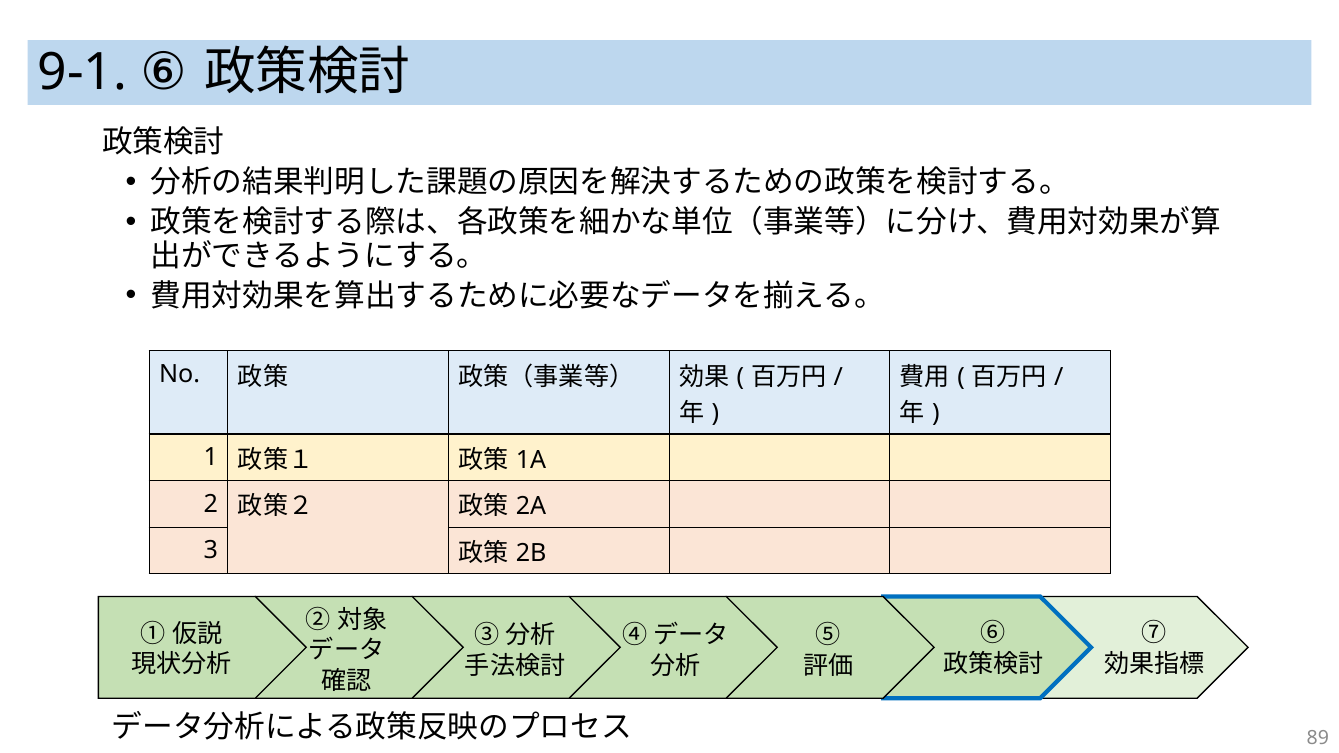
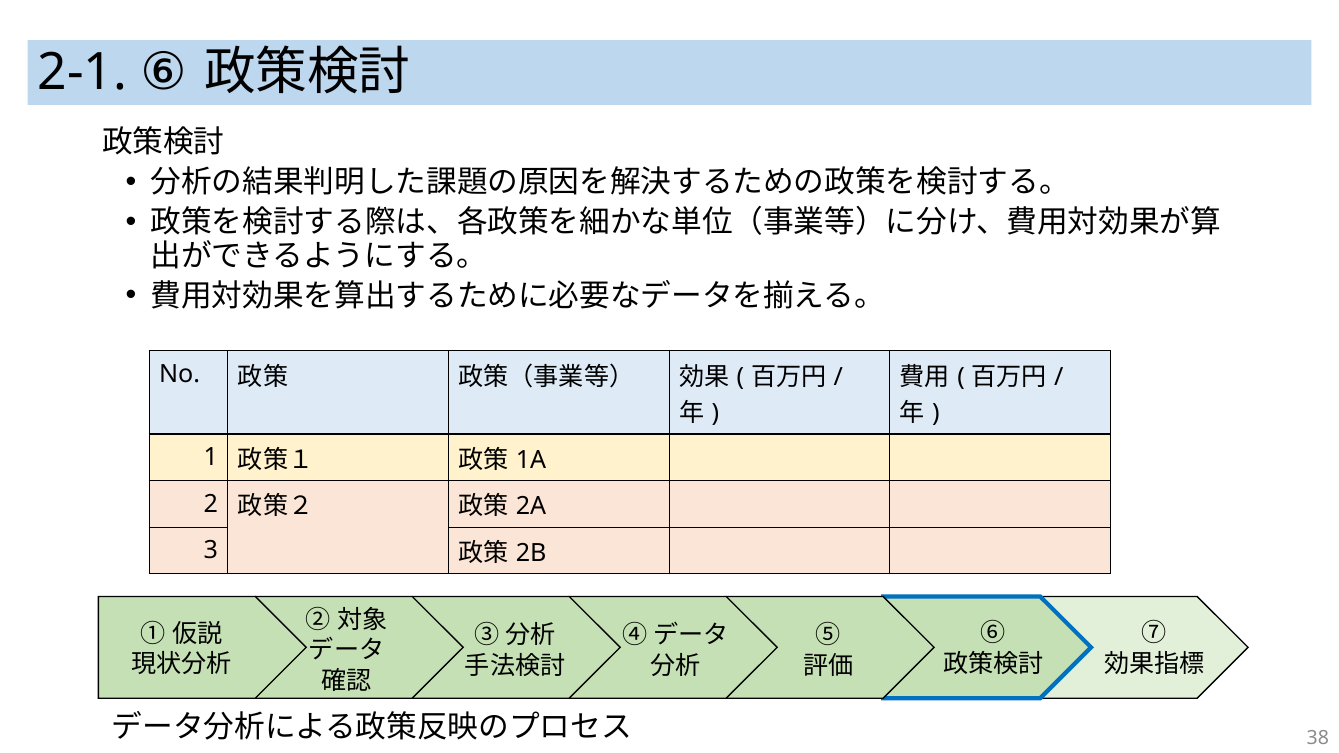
9-1: 9-1 -> 2-1
89: 89 -> 38
